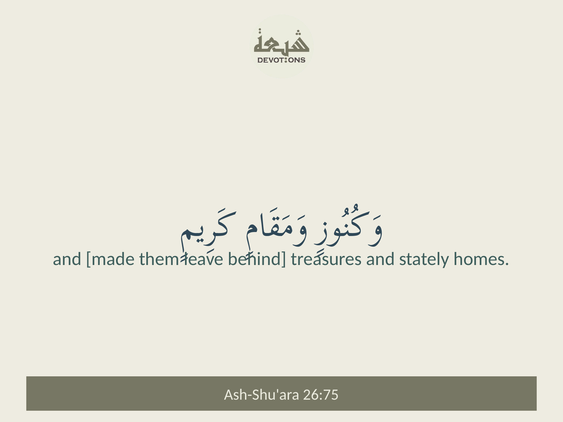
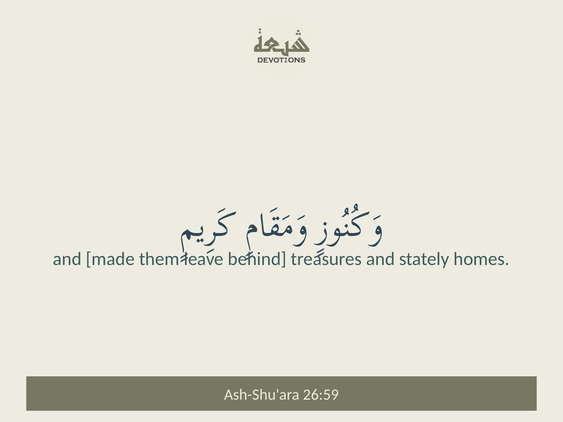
26:75: 26:75 -> 26:59
